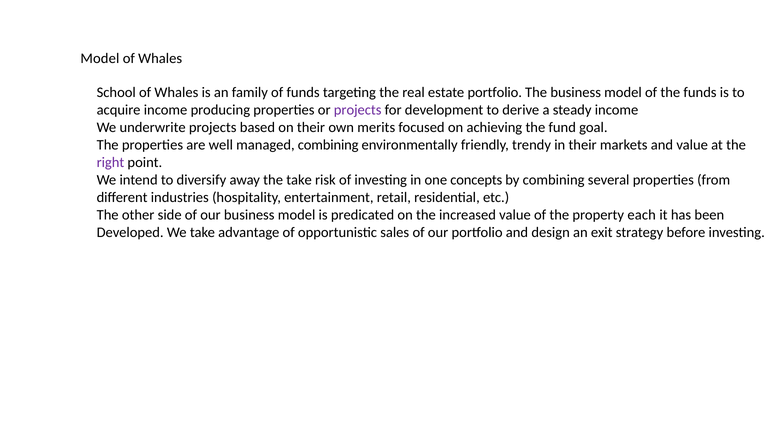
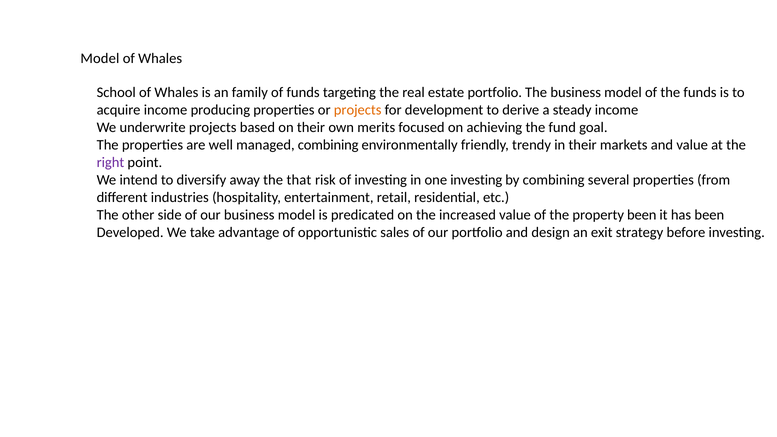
projects at (358, 110) colour: purple -> orange
the take: take -> that
one concepts: concepts -> investing
property each: each -> been
